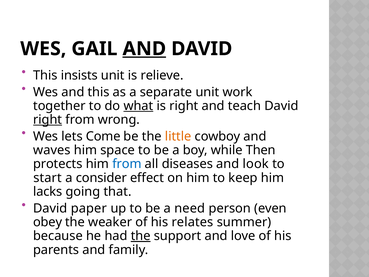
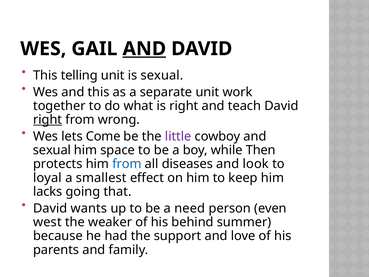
insists: insists -> telling
is relieve: relieve -> sexual
what underline: present -> none
little colour: orange -> purple
waves at (52, 150): waves -> sexual
start: start -> loyal
consider: consider -> smallest
paper: paper -> wants
obey: obey -> west
relates: relates -> behind
the at (141, 236) underline: present -> none
